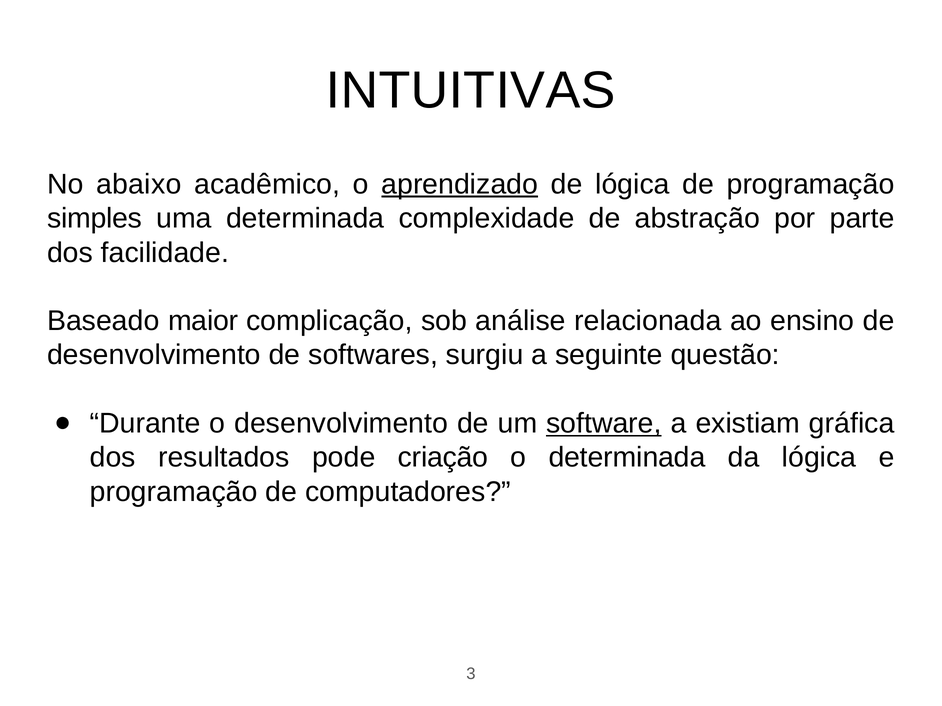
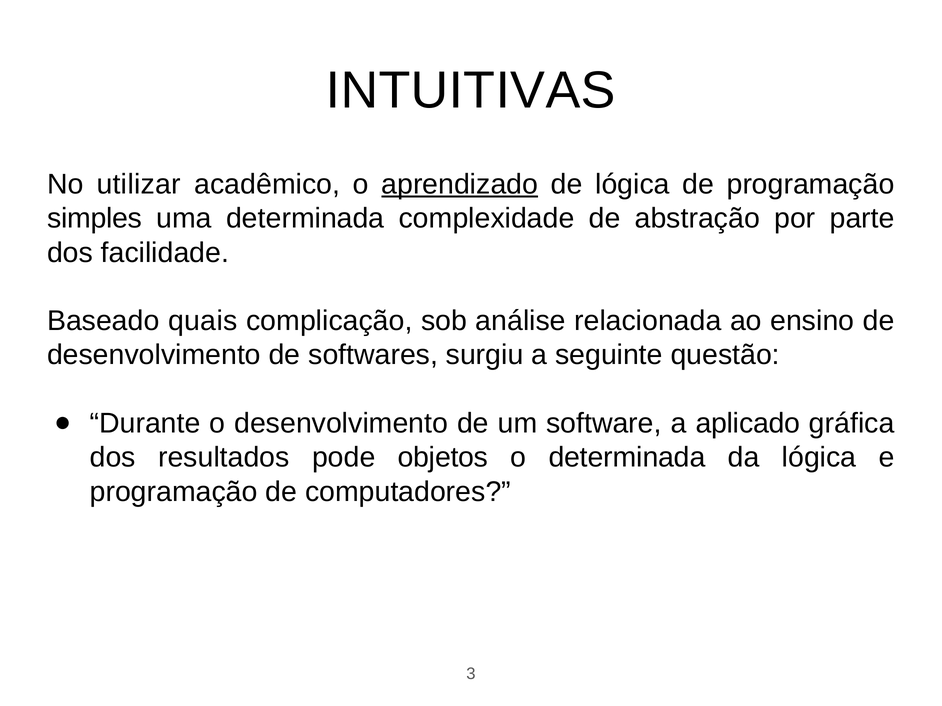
abaixo: abaixo -> utilizar
maior: maior -> quais
software underline: present -> none
existiam: existiam -> aplicado
criação: criação -> objetos
